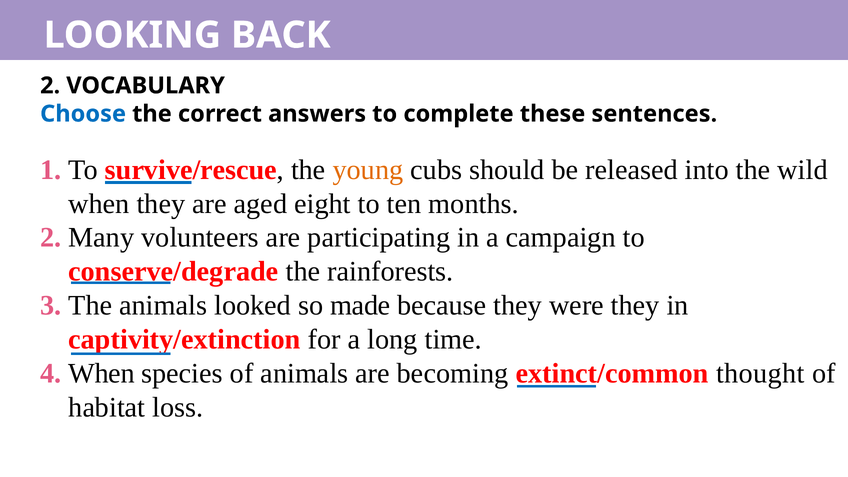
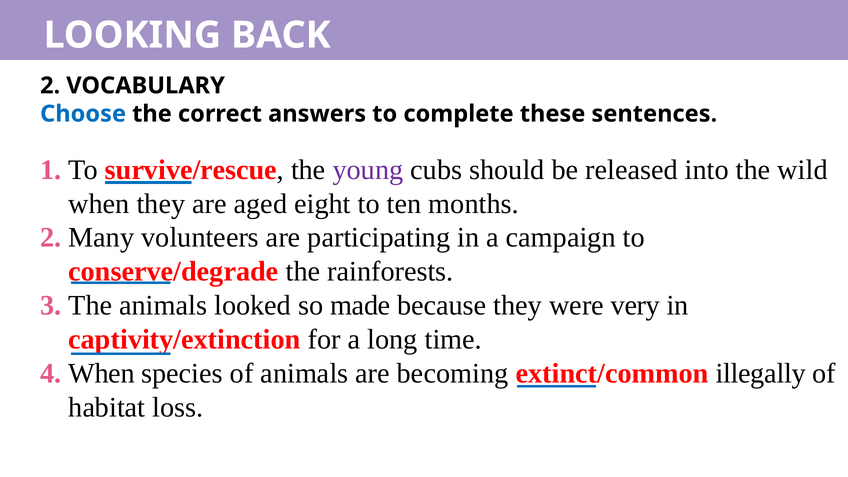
young colour: orange -> purple
were they: they -> very
thought: thought -> illegally
